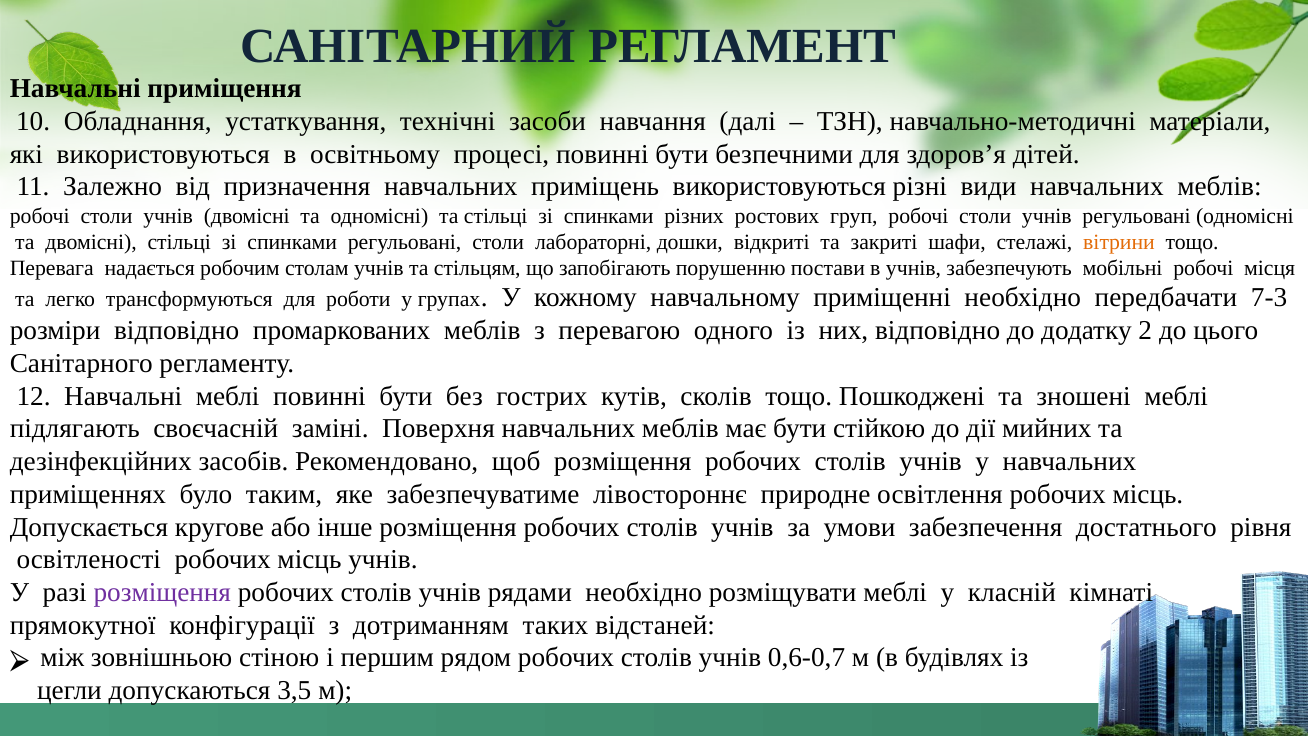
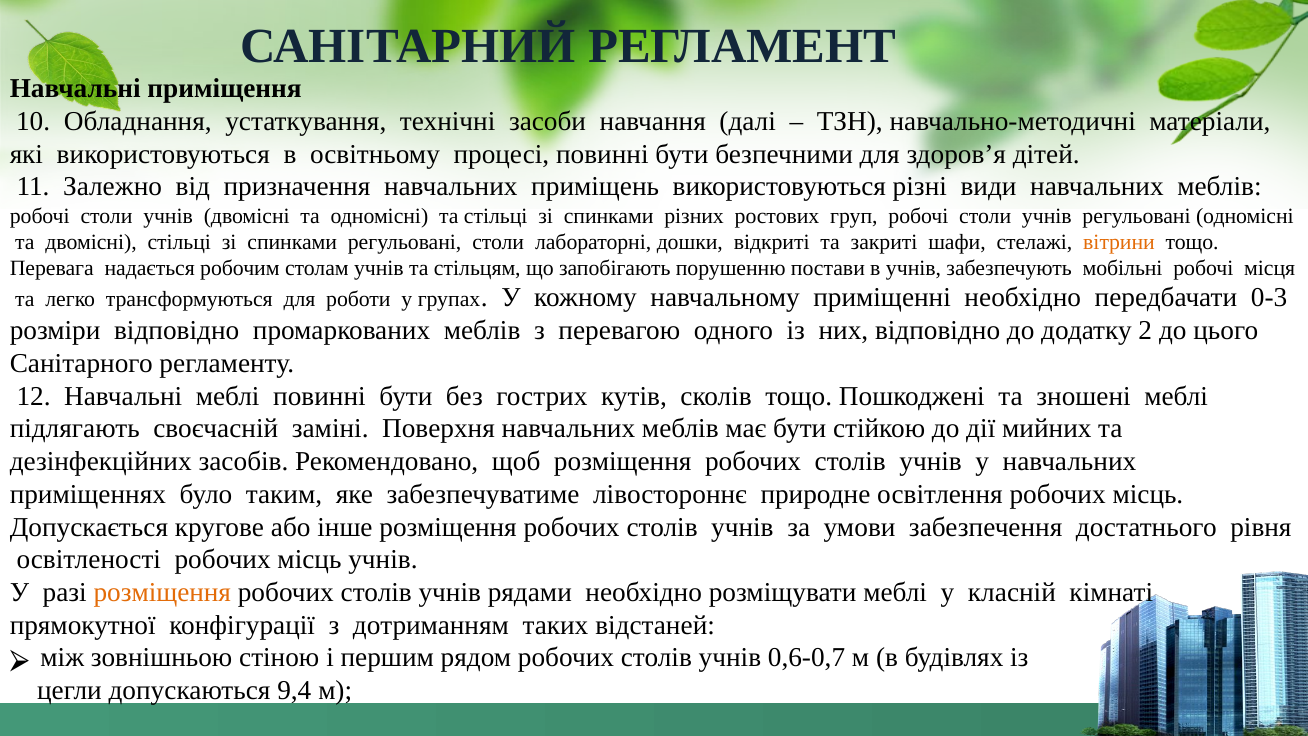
7-3: 7-3 -> 0-3
розміщення at (162, 592) colour: purple -> orange
3,5: 3,5 -> 9,4
